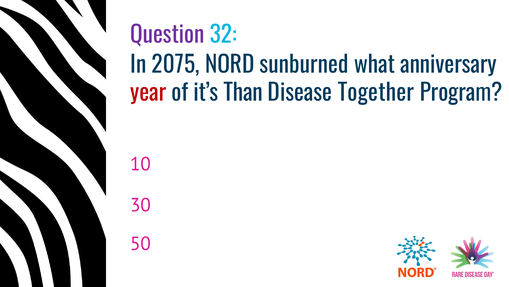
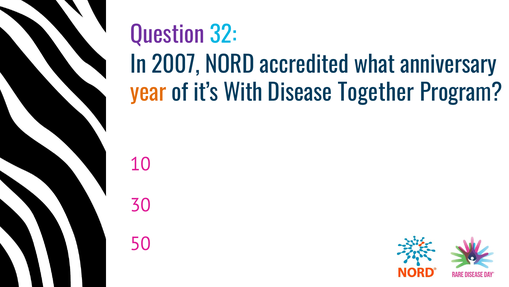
2075: 2075 -> 2007
sunburned: sunburned -> accredited
year colour: red -> orange
Than: Than -> With
